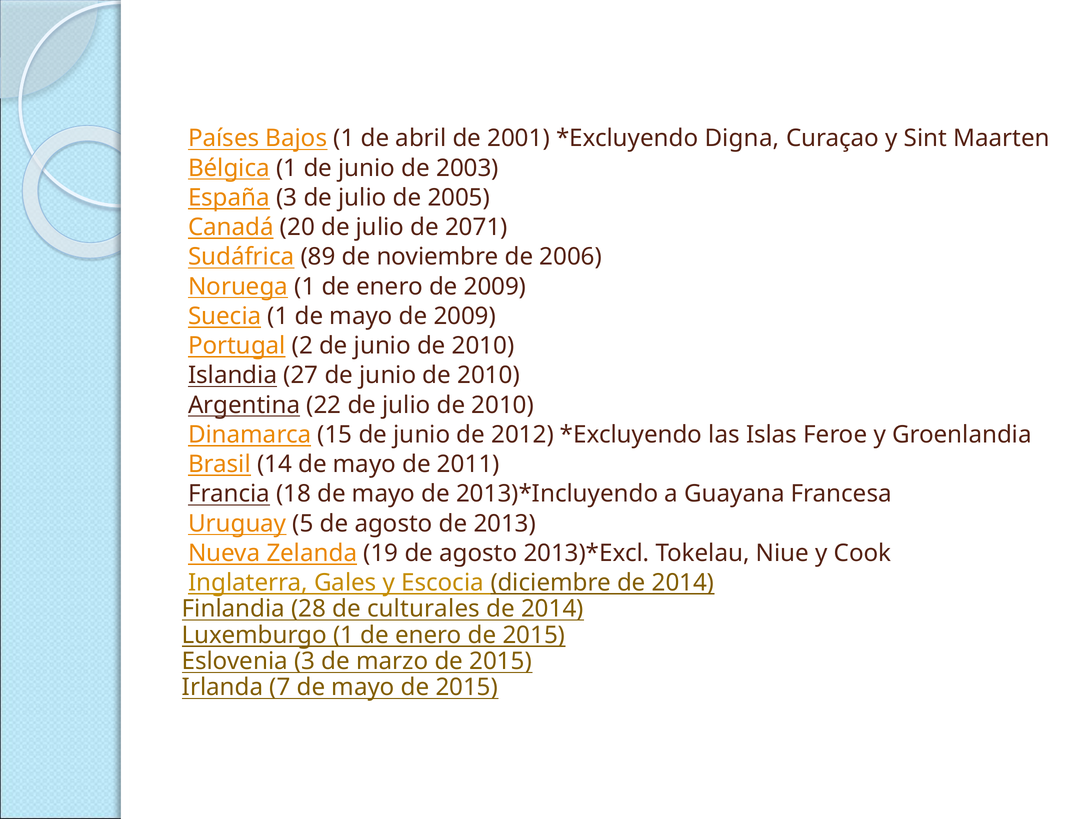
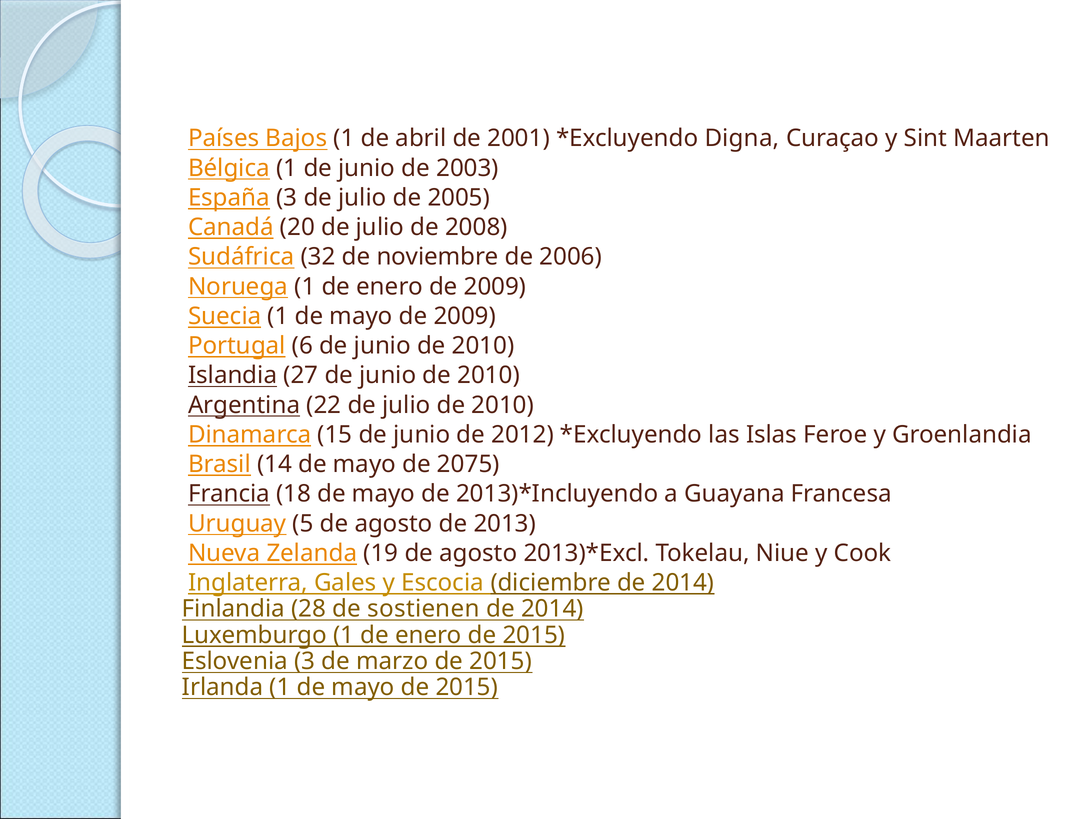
2071: 2071 -> 2008
89: 89 -> 32
2: 2 -> 6
2011: 2011 -> 2075
culturales: culturales -> sostienen
Irlanda 7: 7 -> 1
